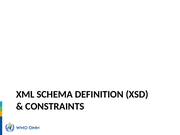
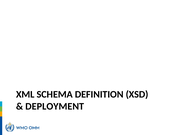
CONSTRAINTS: CONSTRAINTS -> DEPLOYMENT
